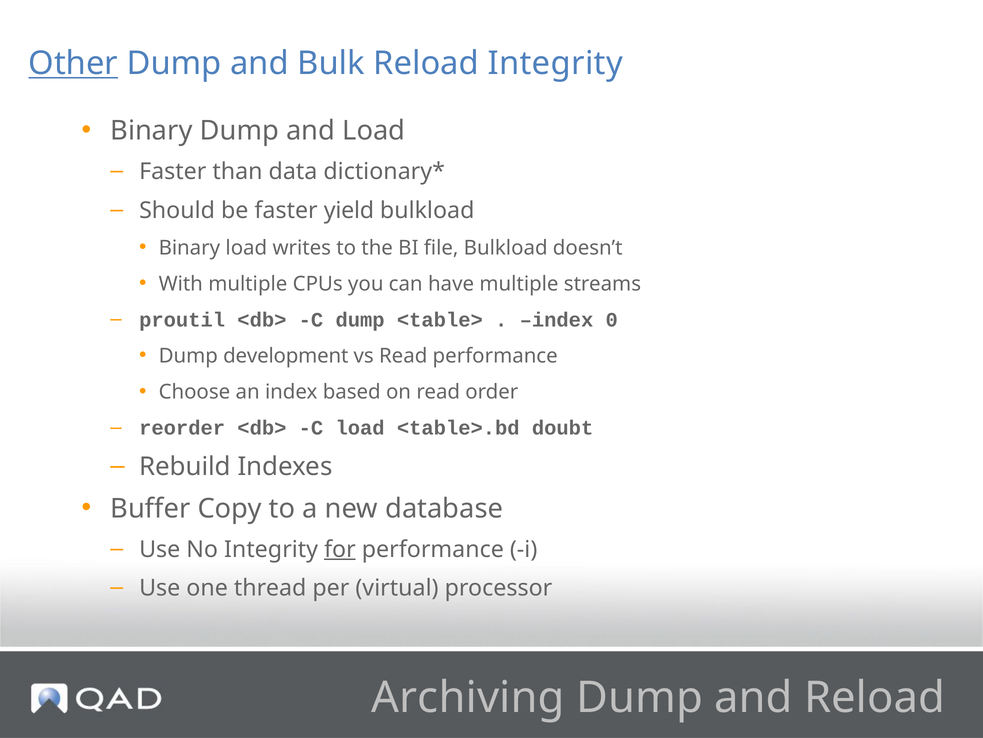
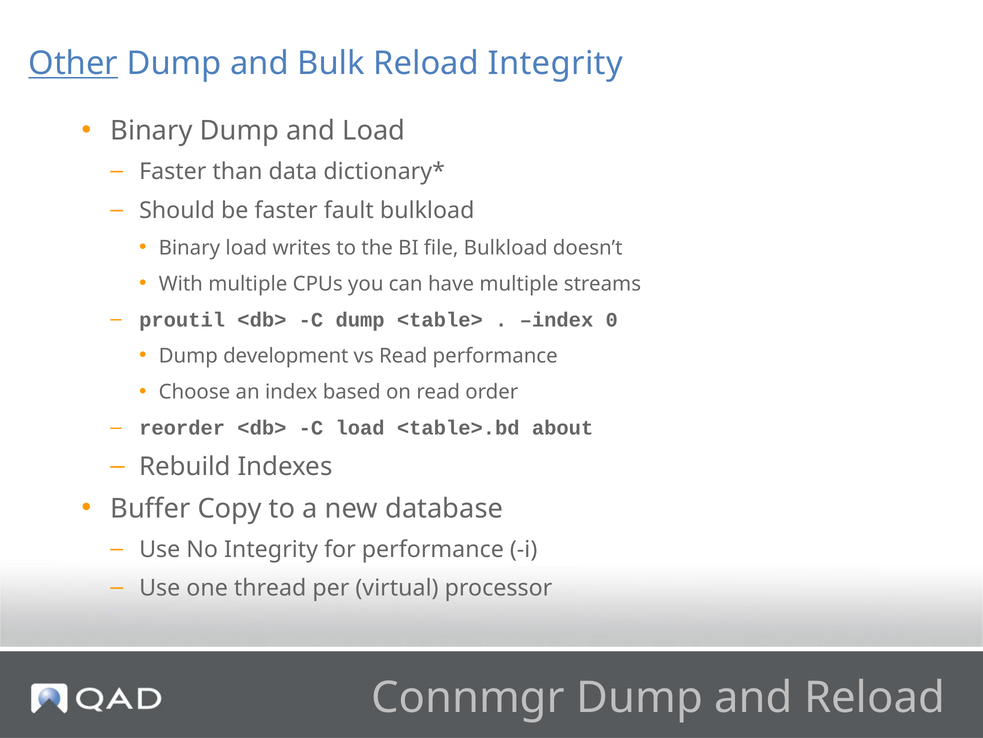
yield: yield -> fault
doubt: doubt -> about
for underline: present -> none
Archiving: Archiving -> Connmgr
